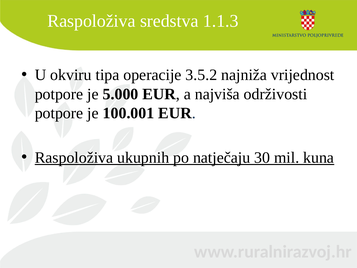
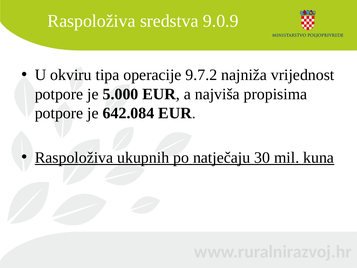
1.1.3: 1.1.3 -> 9.0.9
3.5.2: 3.5.2 -> 9.7.2
održivosti: održivosti -> propisima
100.001: 100.001 -> 642.084
